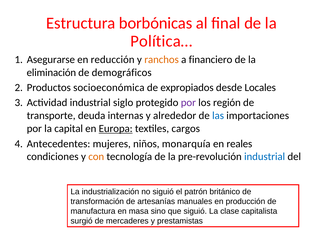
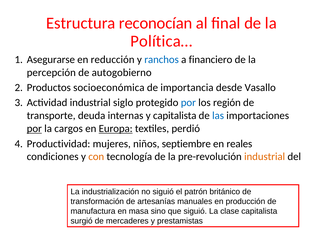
borbónicas: borbónicas -> reconocían
ranchos colour: orange -> blue
eliminación: eliminación -> percepción
demográficos: demográficos -> autogobierno
expropiados: expropiados -> importancia
Locales: Locales -> Vasallo
por at (188, 102) colour: purple -> blue
y alrededor: alrededor -> capitalista
por at (34, 128) underline: none -> present
capital: capital -> cargos
cargos: cargos -> perdió
Antecedentes: Antecedentes -> Productividad
monarquía: monarquía -> septiembre
industrial at (265, 156) colour: blue -> orange
